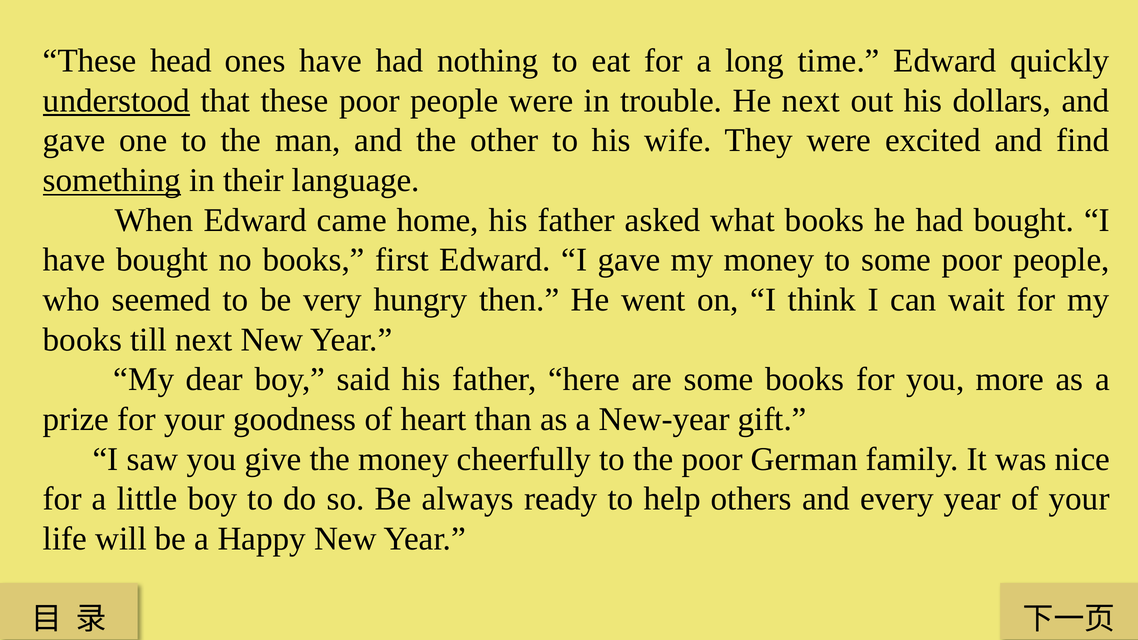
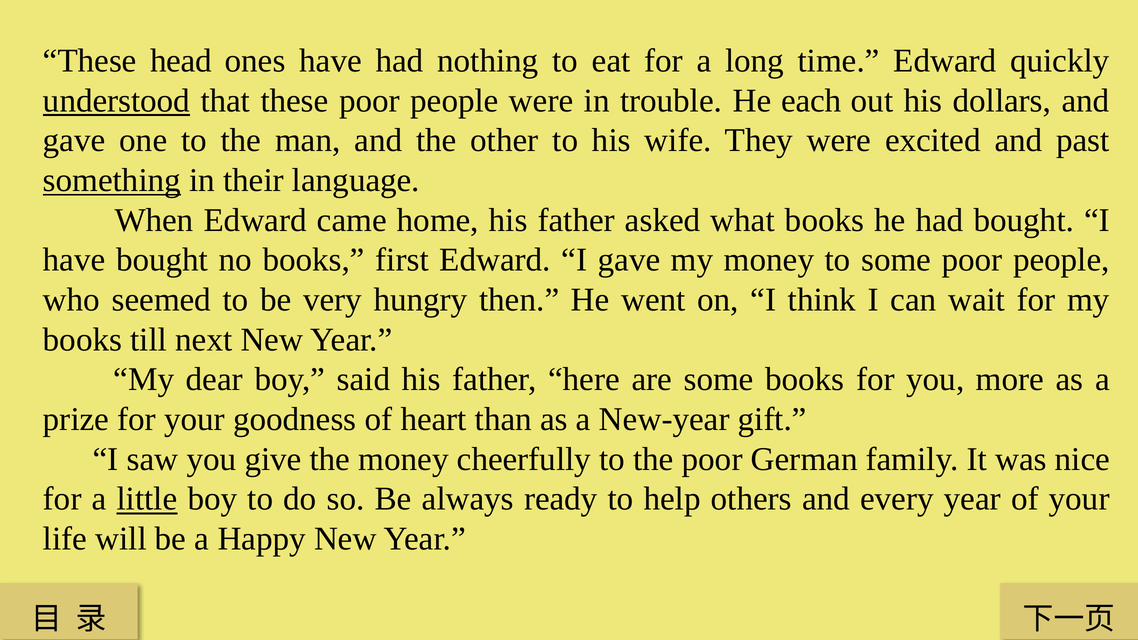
He next: next -> each
find: find -> past
little underline: none -> present
